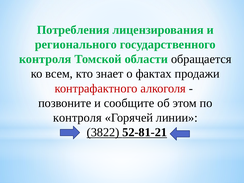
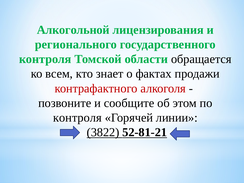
Потребления: Потребления -> Алкогольной
